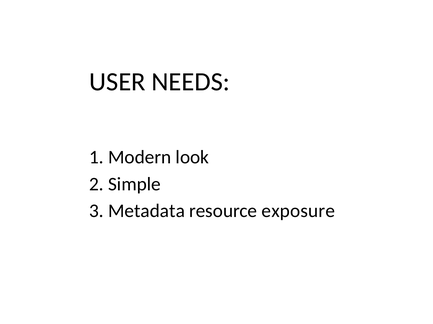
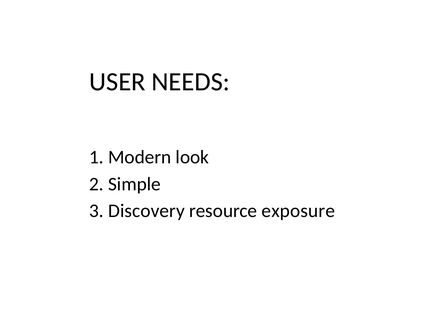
Metadata: Metadata -> Discovery
